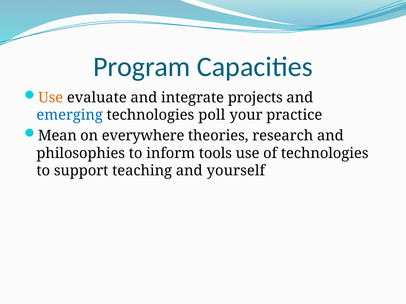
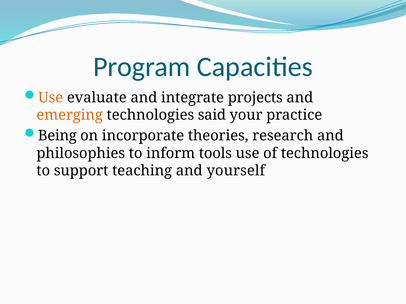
emerging colour: blue -> orange
poll: poll -> said
Mean: Mean -> Being
everywhere: everywhere -> incorporate
